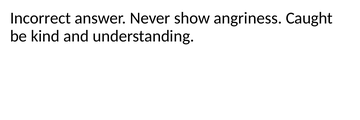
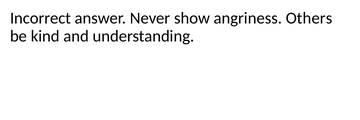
Caught: Caught -> Others
